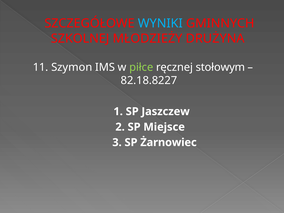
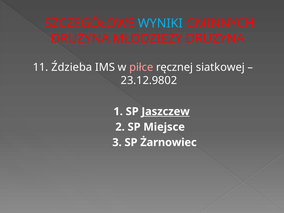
SZKOLNEJ at (80, 38): SZKOLNEJ -> DRUŻYNA
Szymon: Szymon -> Ździeba
piłce colour: light green -> pink
stołowym: stołowym -> siatkowej
82.18.8227: 82.18.8227 -> 23.12.9802
Jaszczew underline: none -> present
